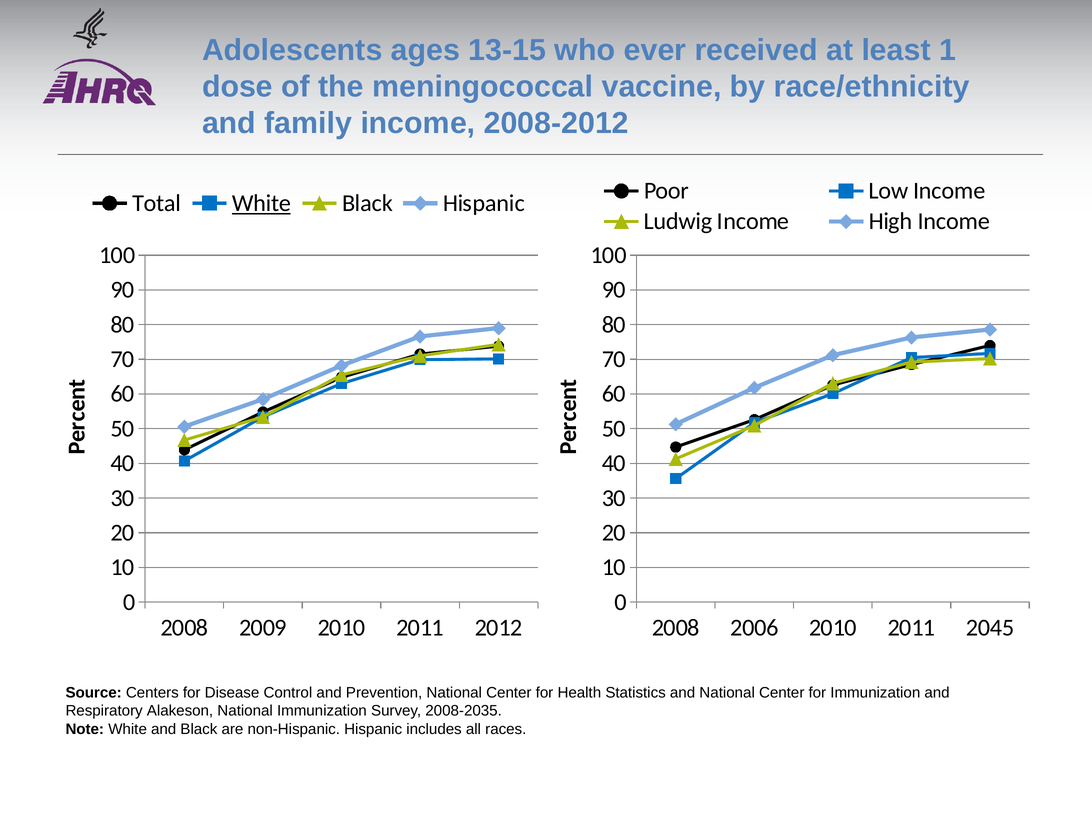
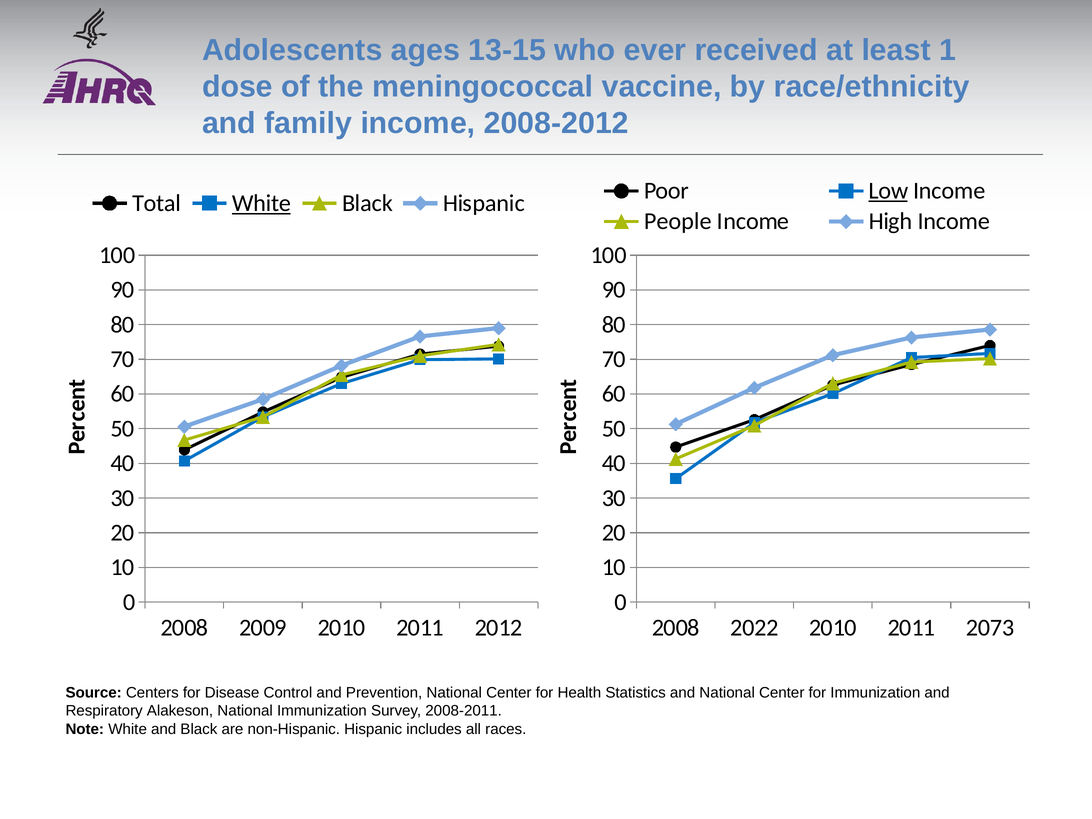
Low underline: none -> present
Ludwig: Ludwig -> People
2006: 2006 -> 2022
2045: 2045 -> 2073
2008-2035: 2008-2035 -> 2008-2011
